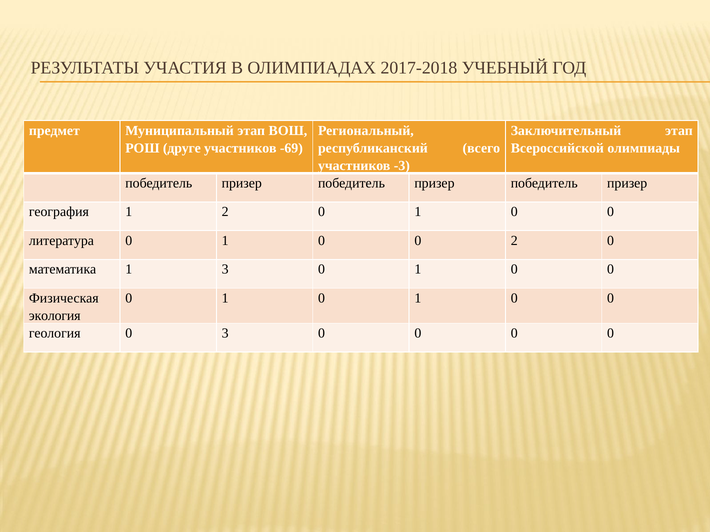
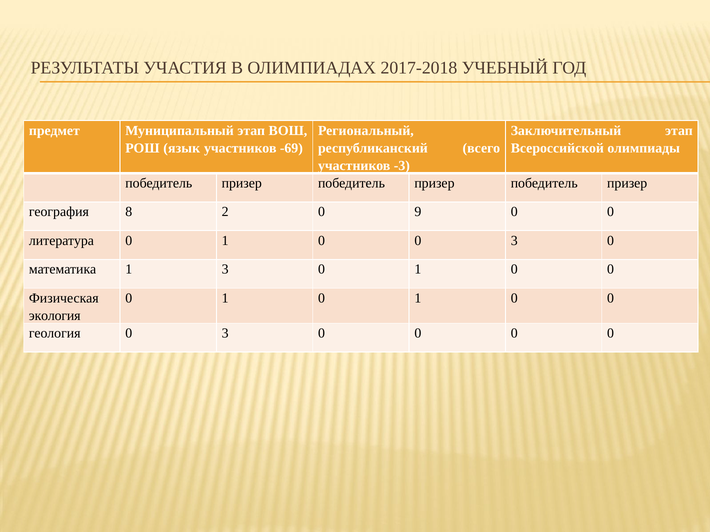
друге: друге -> язык
география 1: 1 -> 8
2 0 1: 1 -> 9
0 0 2: 2 -> 3
